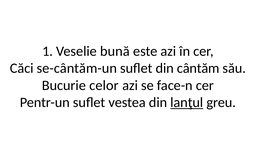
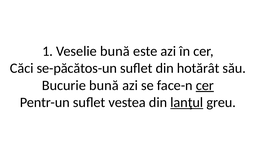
se-cântăm-un: se-cântăm-un -> se-păcătos-un
cântăm: cântăm -> hotărât
Bucurie celor: celor -> bună
cer at (205, 85) underline: none -> present
